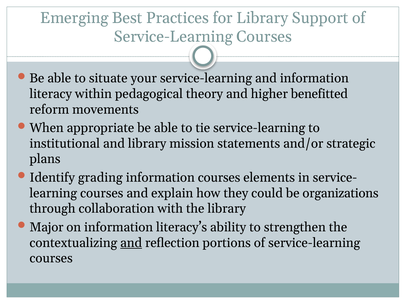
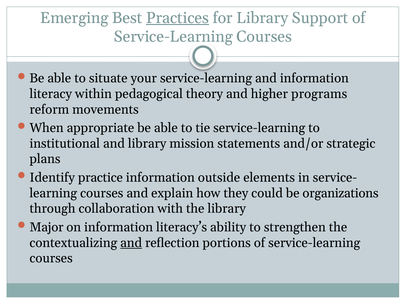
Practices underline: none -> present
benefitted: benefitted -> programs
grading: grading -> practice
information courses: courses -> outside
